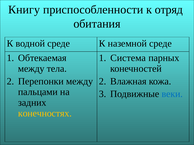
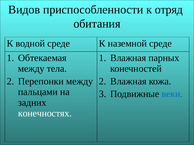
Книгу: Книгу -> Видов
Система at (128, 58): Система -> Влажная
конечностях colour: yellow -> white
